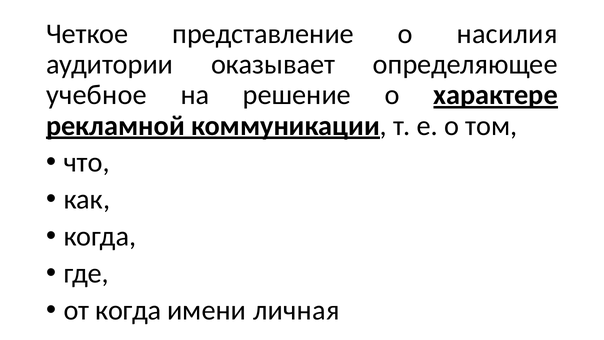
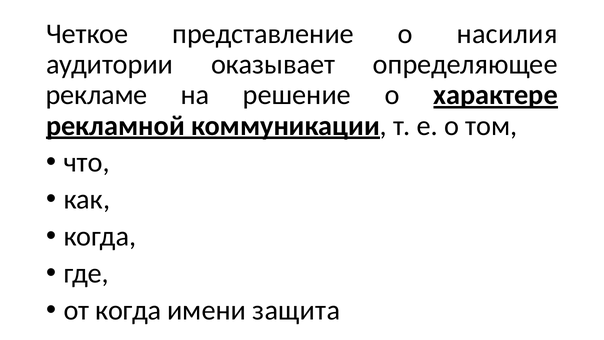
учебное: учебное -> рекламе
личная: личная -> защита
